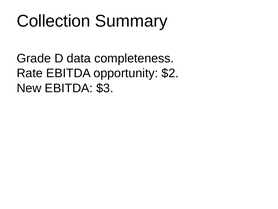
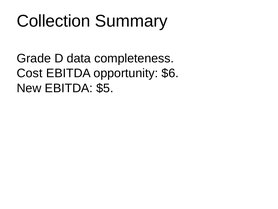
Rate: Rate -> Cost
$2: $2 -> $6
$3: $3 -> $5
